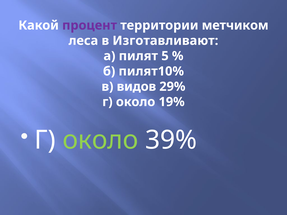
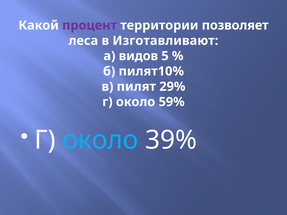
метчиком: метчиком -> позволяет
пилят: пилят -> видов
видов: видов -> пилят
19%: 19% -> 59%
около at (100, 140) colour: light green -> light blue
